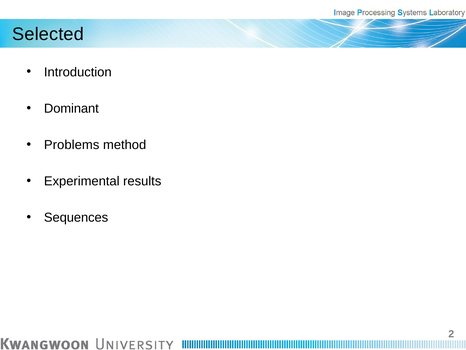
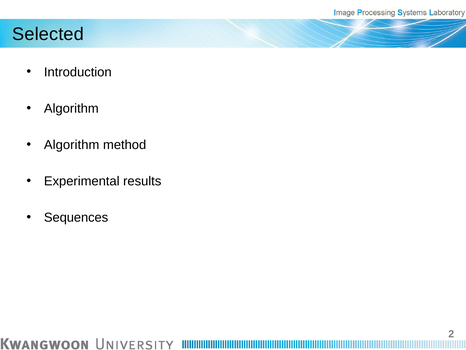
Dominant at (71, 108): Dominant -> Algorithm
Problems at (72, 145): Problems -> Algorithm
